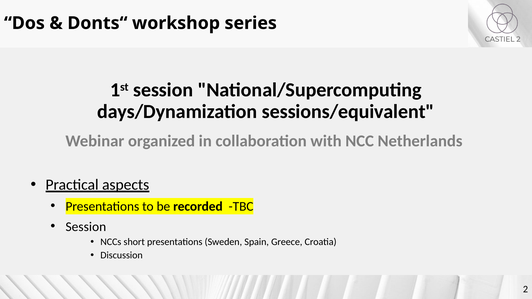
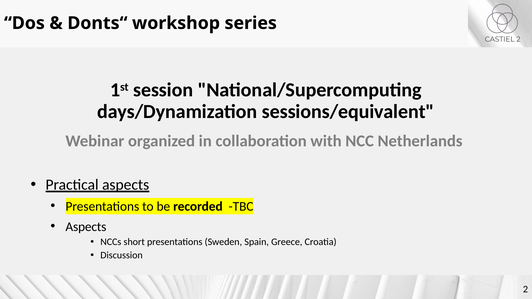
Session at (86, 227): Session -> Aspects
